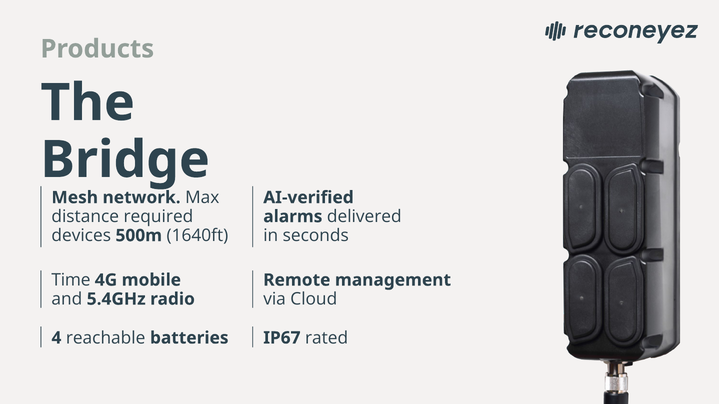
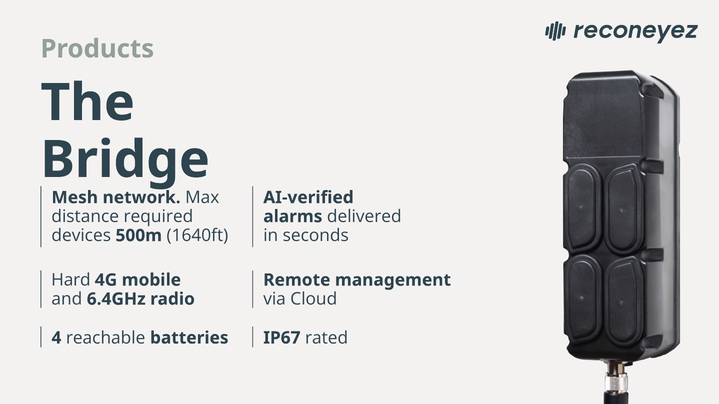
Time: Time -> Hard
5.4GHz: 5.4GHz -> 6.4GHz
